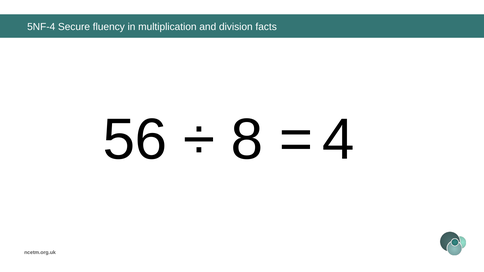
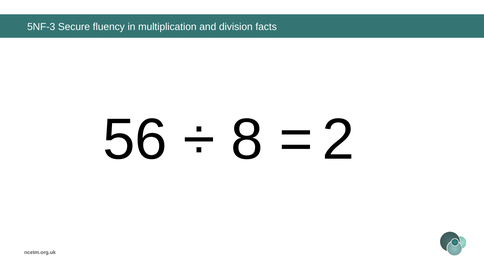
5NF-4: 5NF-4 -> 5NF-3
4: 4 -> 2
